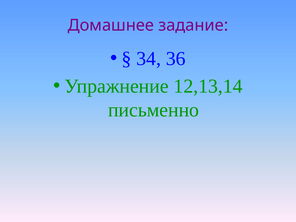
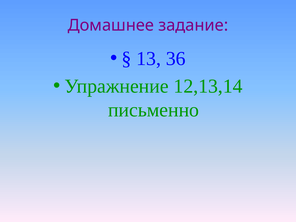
34: 34 -> 13
